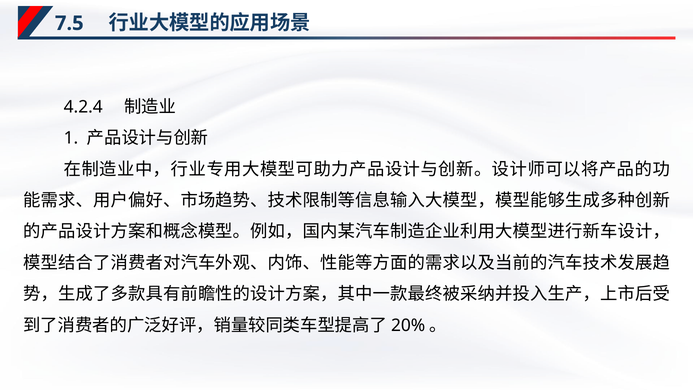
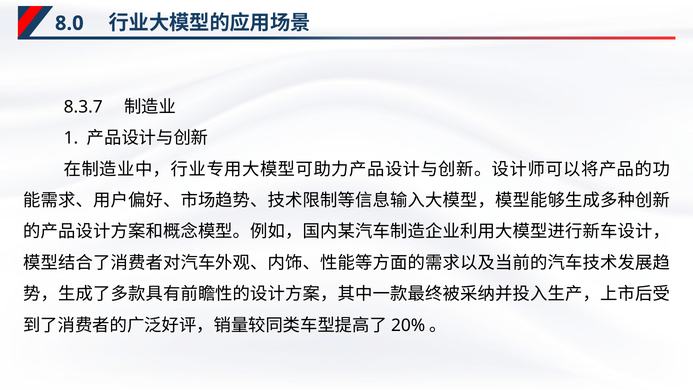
7.5: 7.5 -> 8.0
4.2.4: 4.2.4 -> 8.3.7
